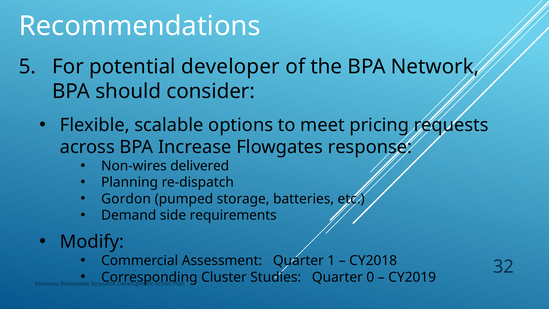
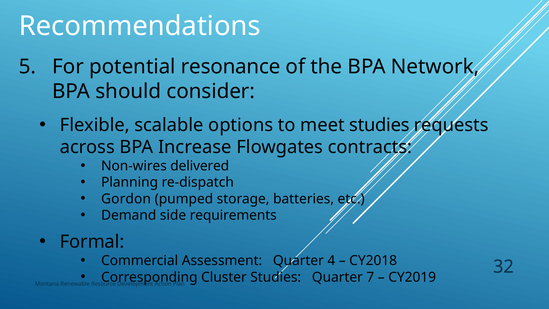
developer: developer -> resonance
meet pricing: pricing -> studies
response: response -> contracts
Modify: Modify -> Formal
1: 1 -> 4
0: 0 -> 7
